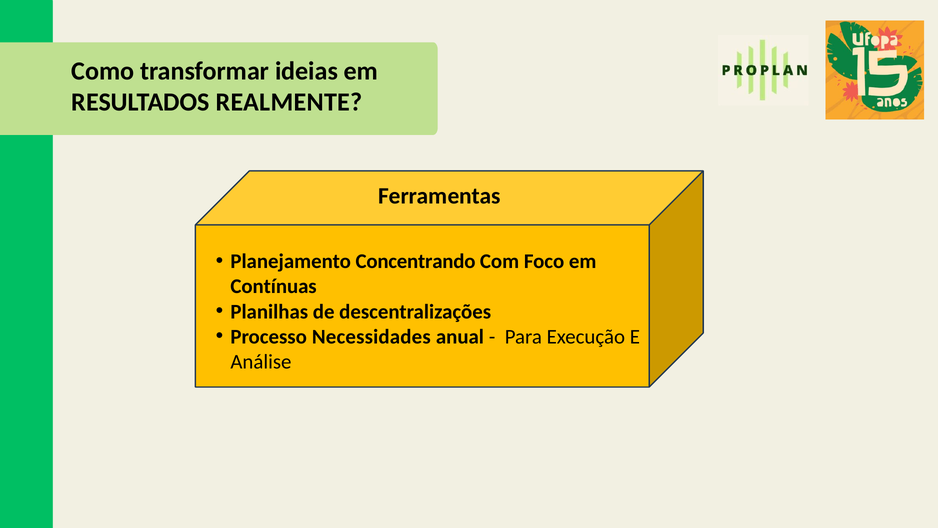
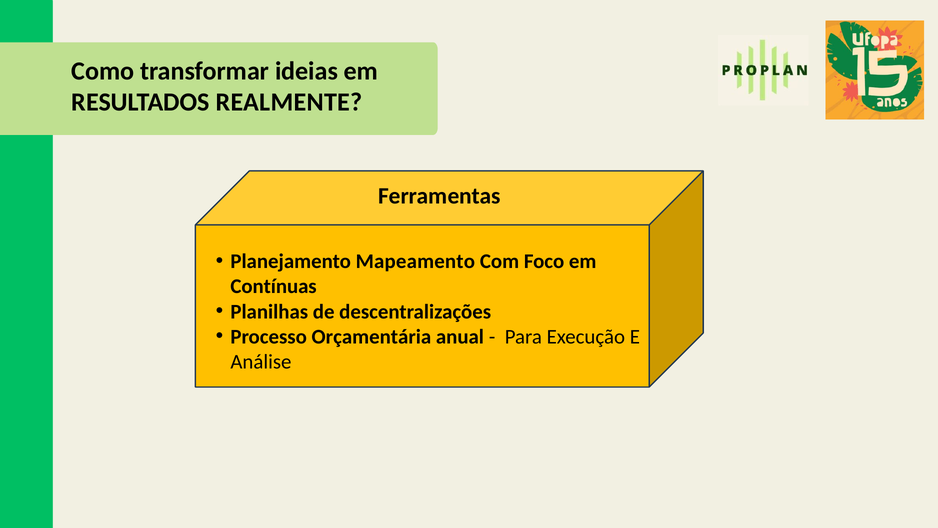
Concentrando: Concentrando -> Mapeamento
Necessidades: Necessidades -> Orçamentária
